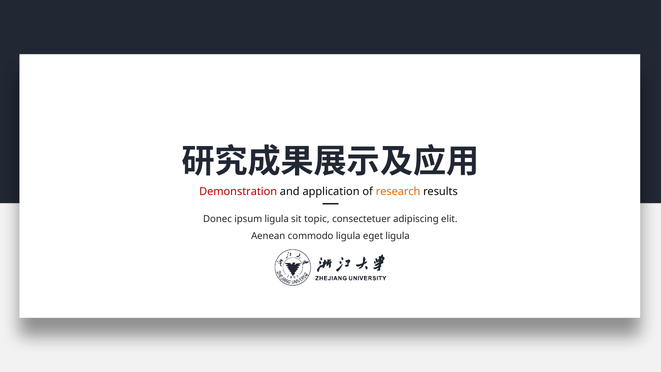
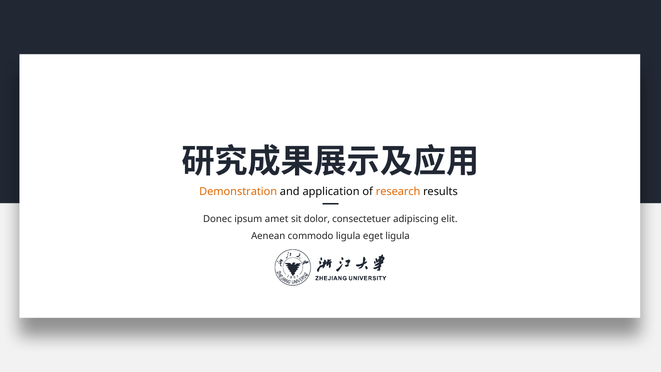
Demonstration colour: red -> orange
ipsum ligula: ligula -> amet
topic: topic -> dolor
